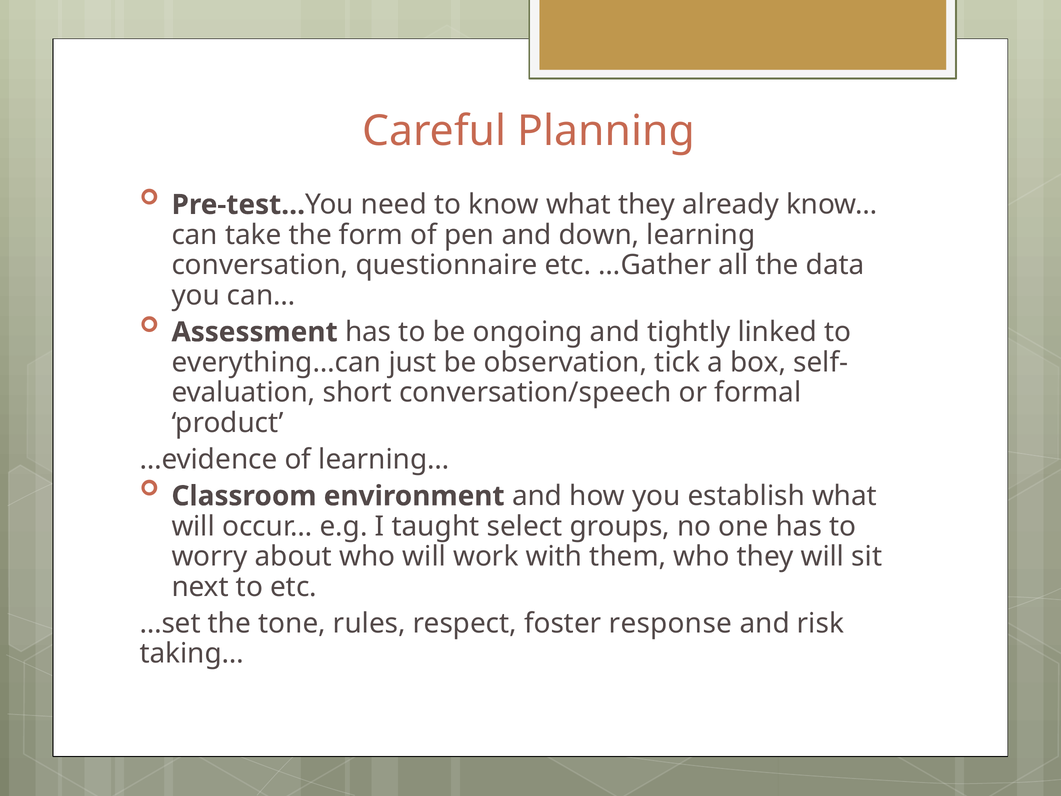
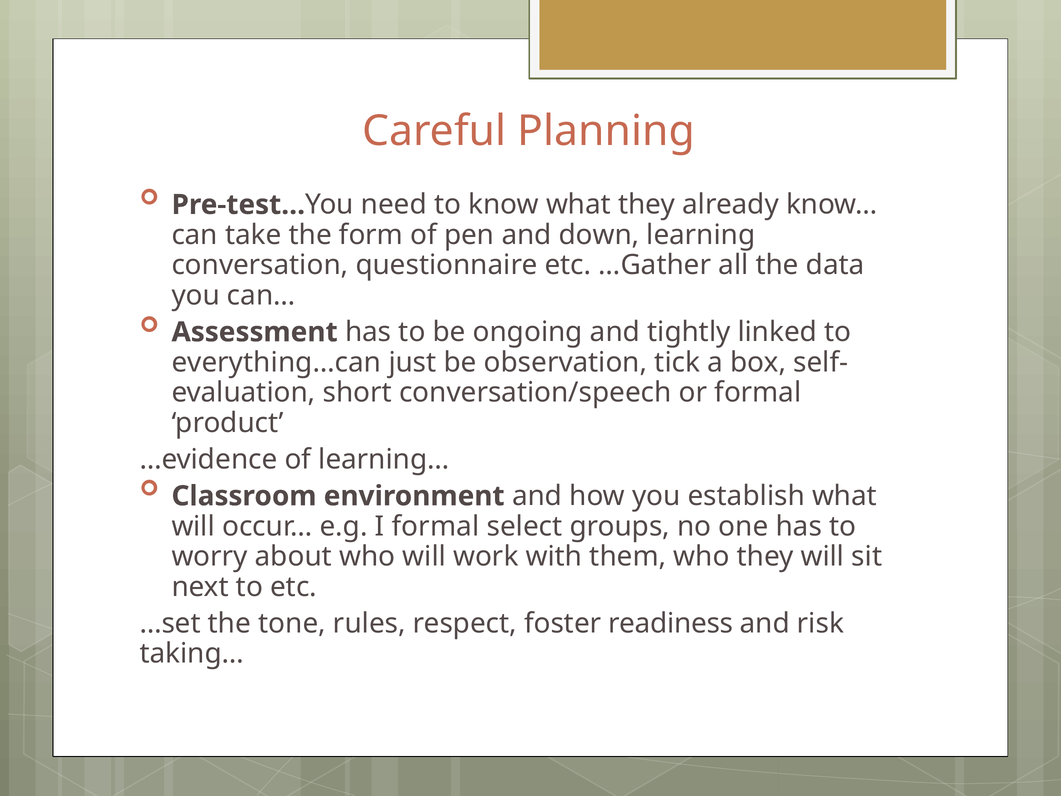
I taught: taught -> formal
response: response -> readiness
